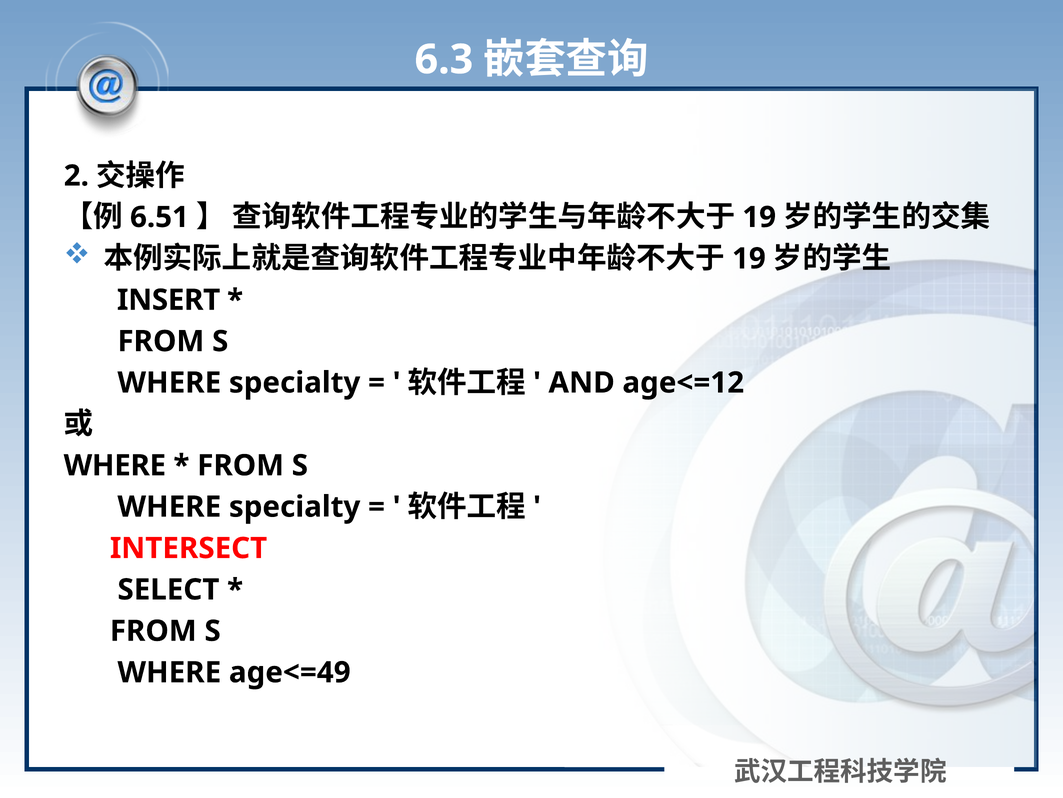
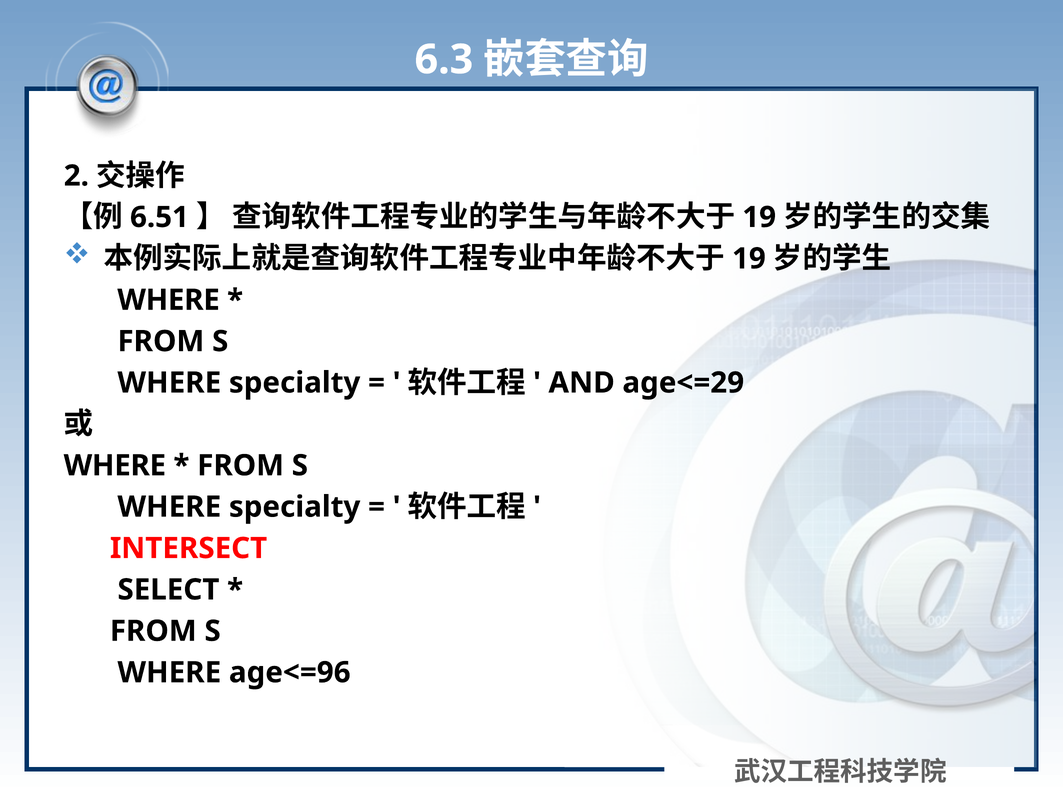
INSERT at (169, 300): INSERT -> WHERE
age<=12: age<=12 -> age<=29
age<=49: age<=49 -> age<=96
